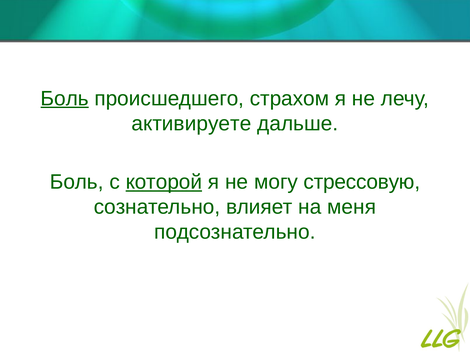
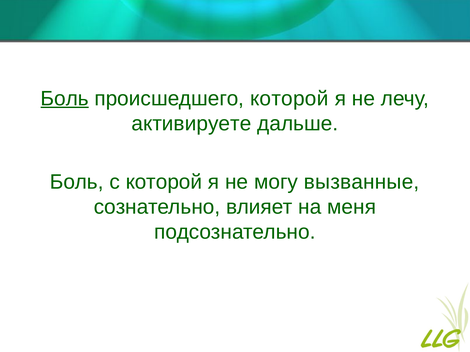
происшедшего страхом: страхом -> которой
которой at (164, 182) underline: present -> none
стрессовую: стрессовую -> вызванные
